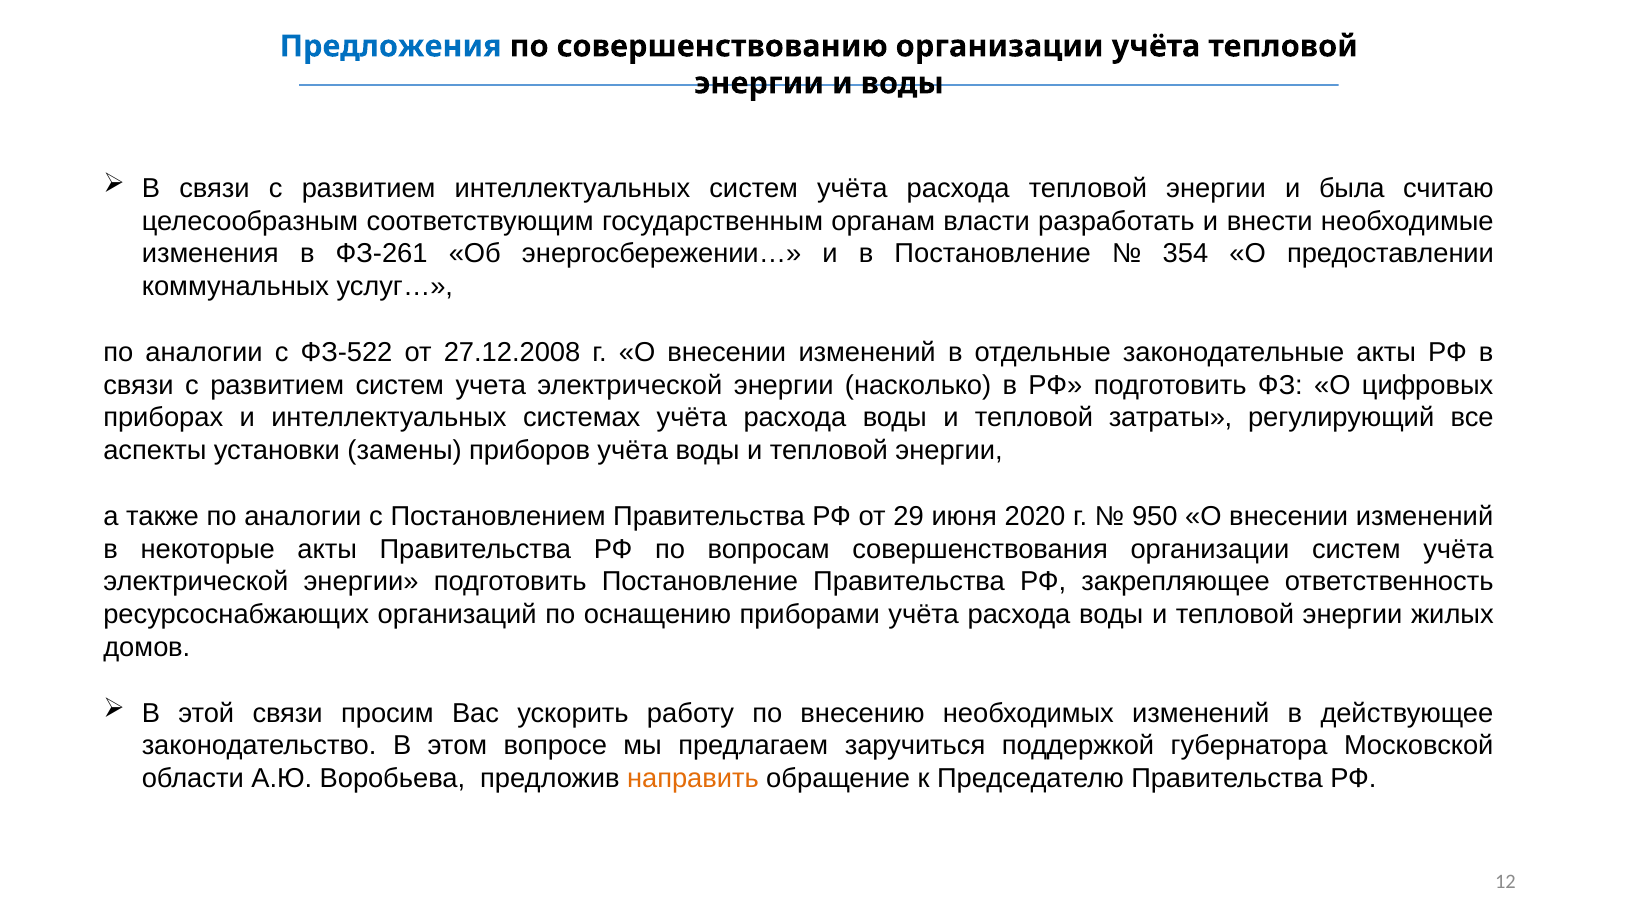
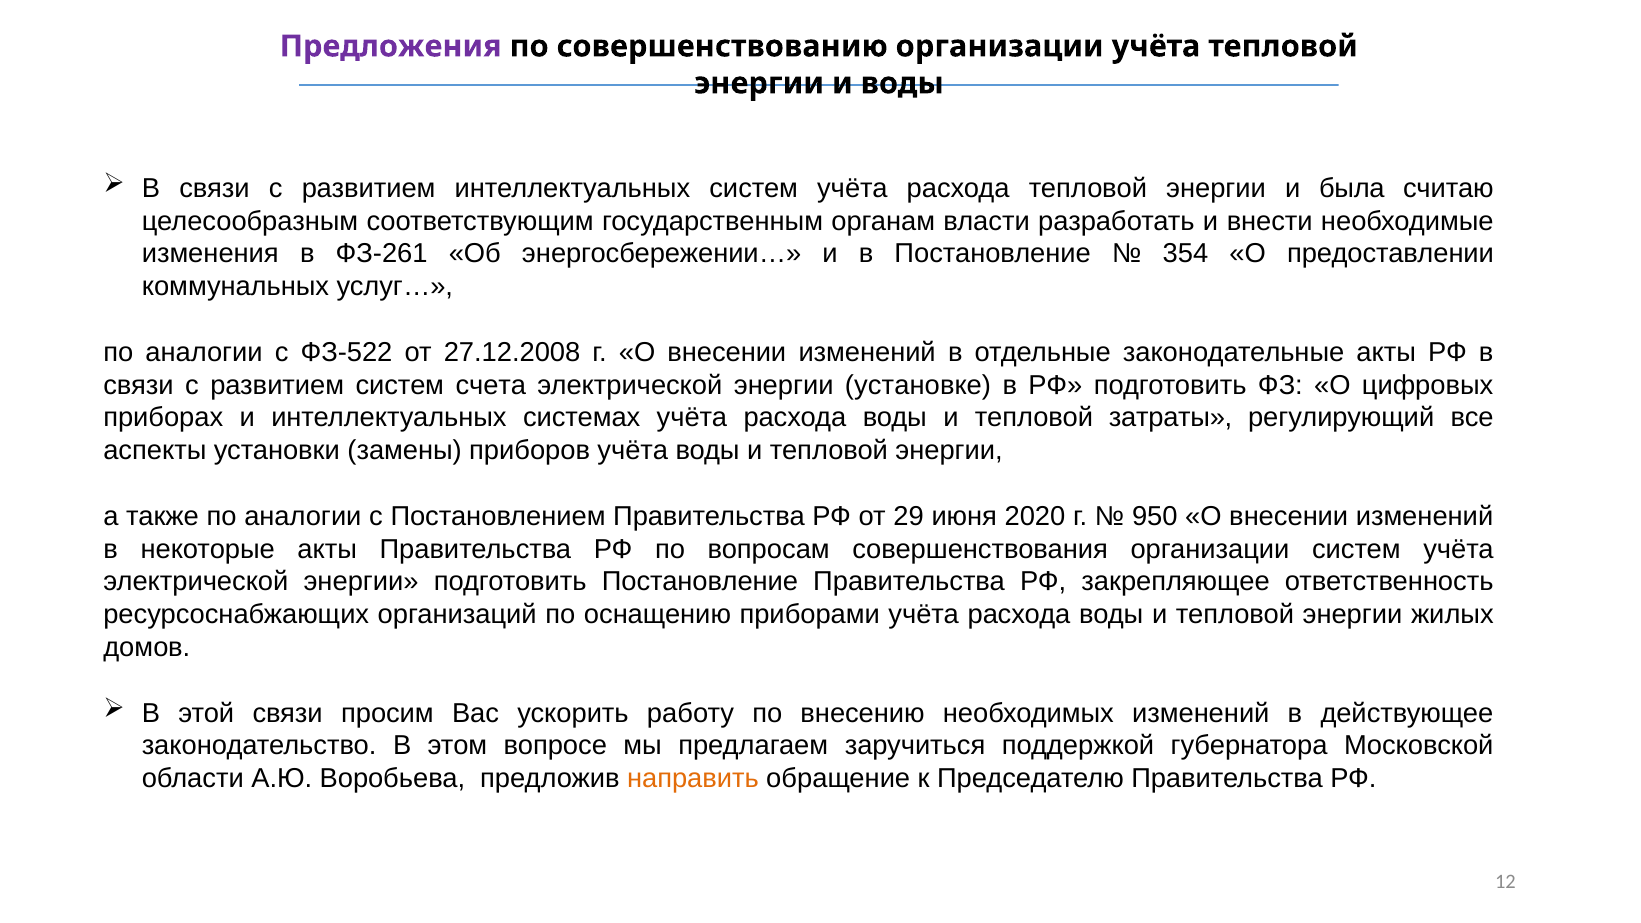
Предложения colour: blue -> purple
учета: учета -> счета
насколько: насколько -> установке
